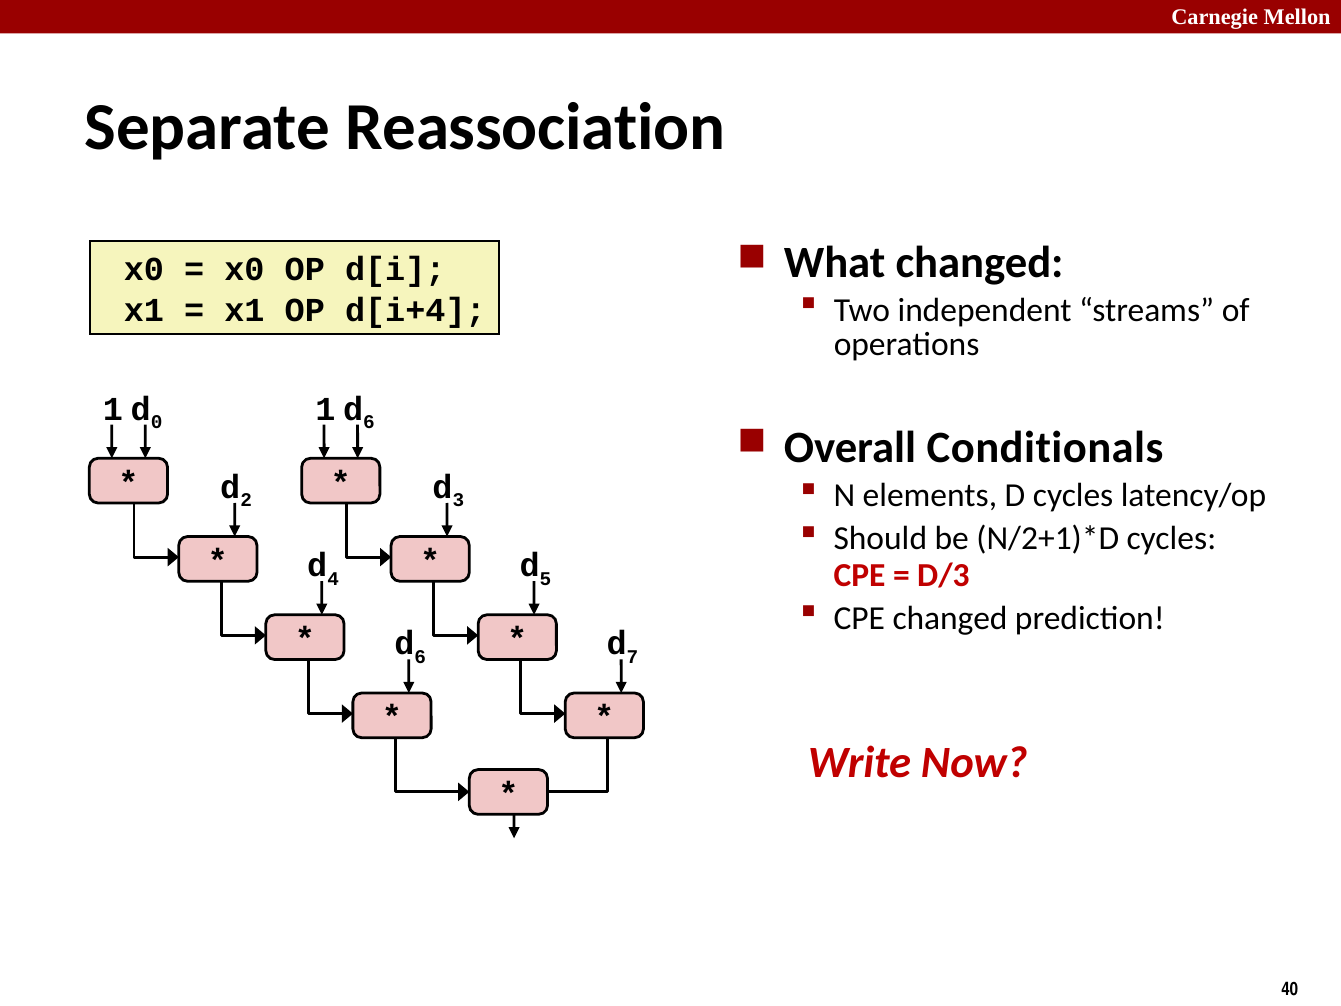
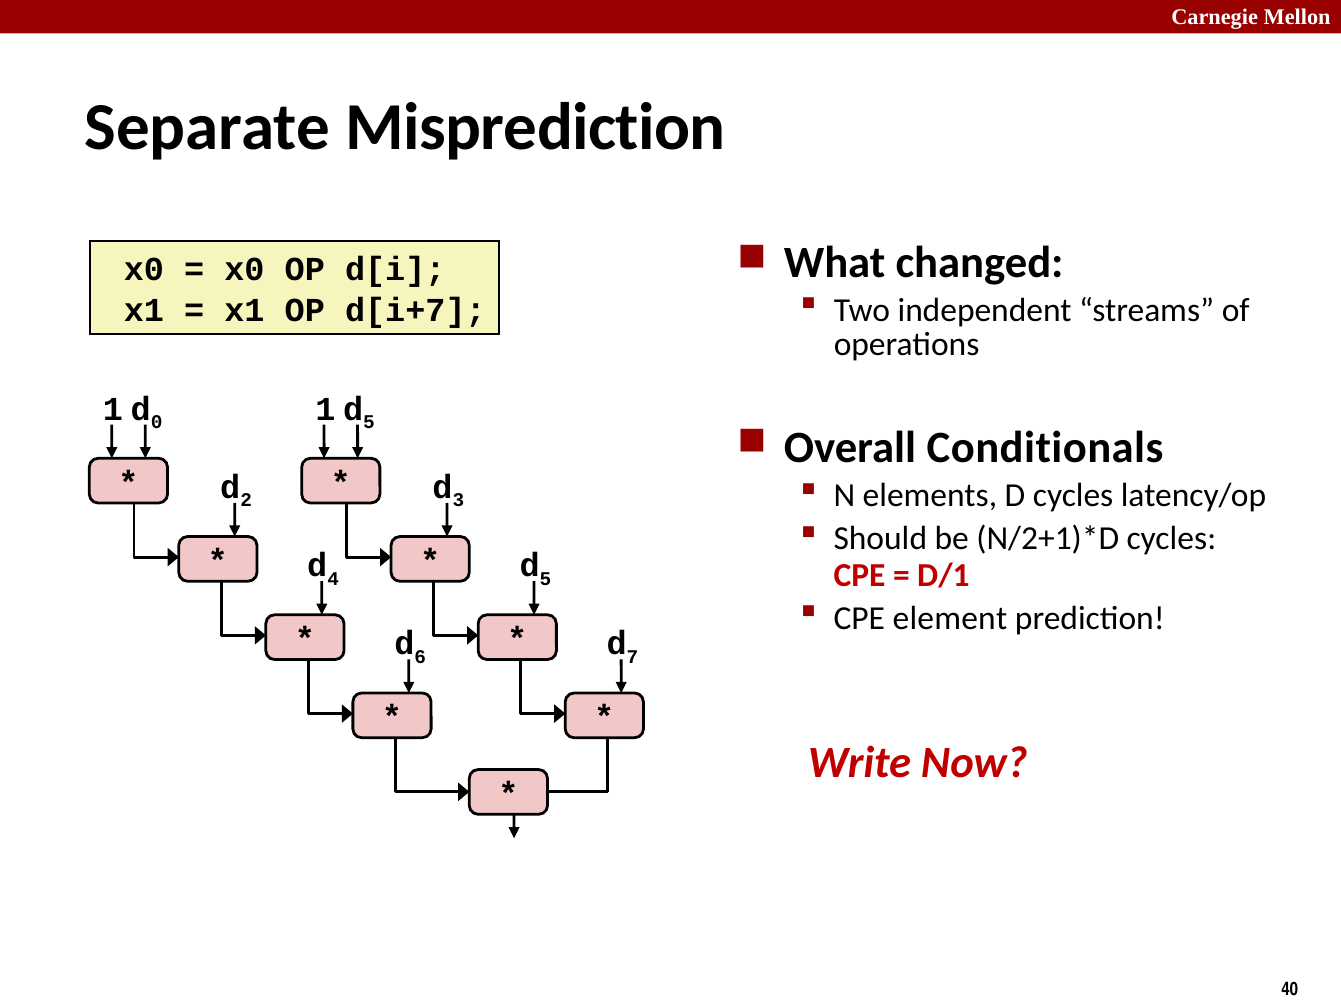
Reassociation: Reassociation -> Misprediction
d[i+4: d[i+4 -> d[i+7
6 at (369, 422): 6 -> 5
D/3: D/3 -> D/1
CPE changed: changed -> element
